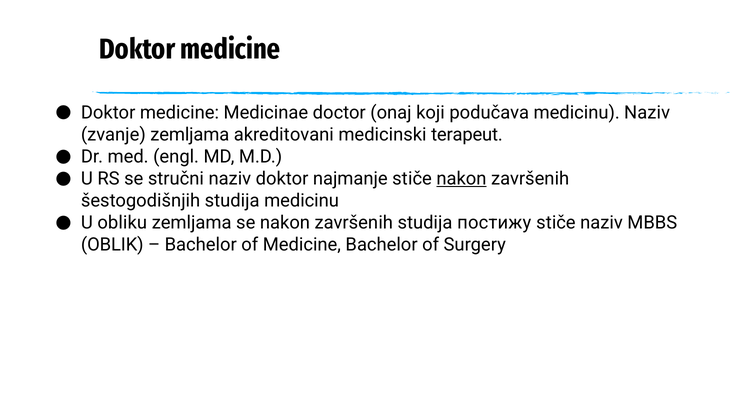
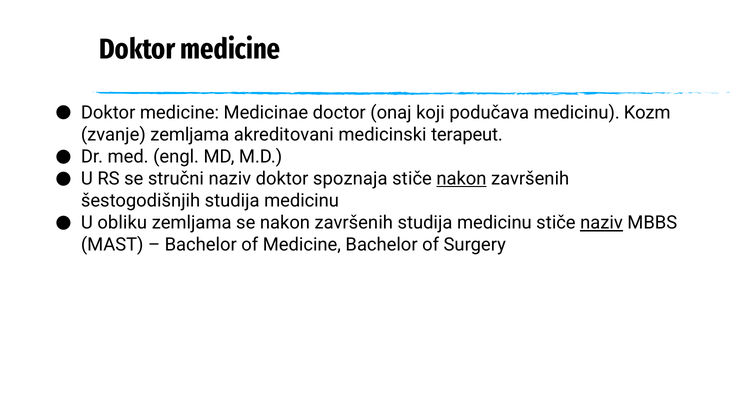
medicinu Naziv: Naziv -> Kozm
najmanje: najmanje -> spoznaja
završenih studija постижу: постижу -> medicinu
naziv at (602, 223) underline: none -> present
OBLIK: OBLIK -> MAST
